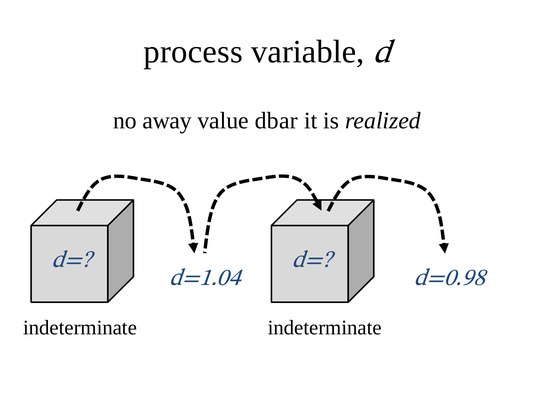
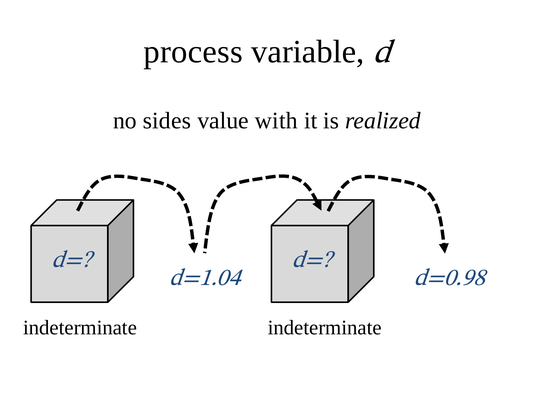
away: away -> sides
dbar: dbar -> with
